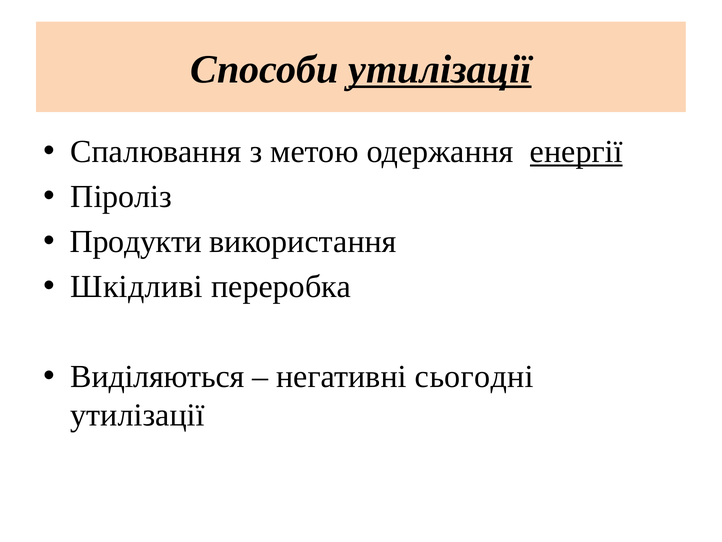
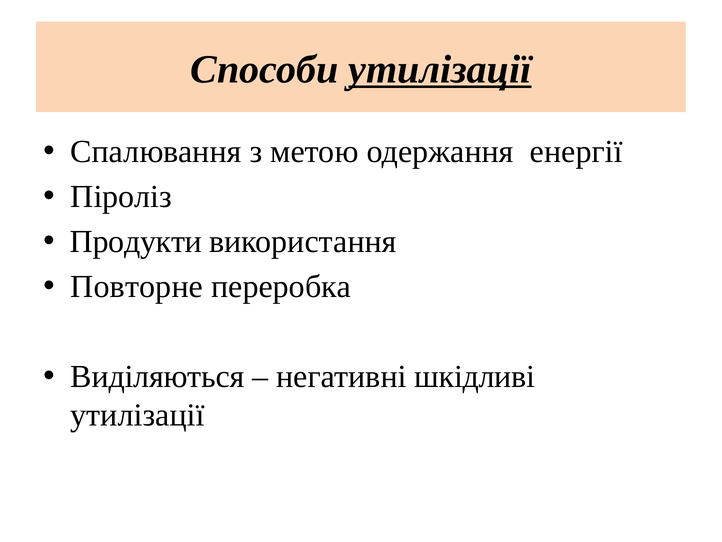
енергії underline: present -> none
Шкідливі: Шкідливі -> Повторне
сьогодні: сьогодні -> шкідливі
